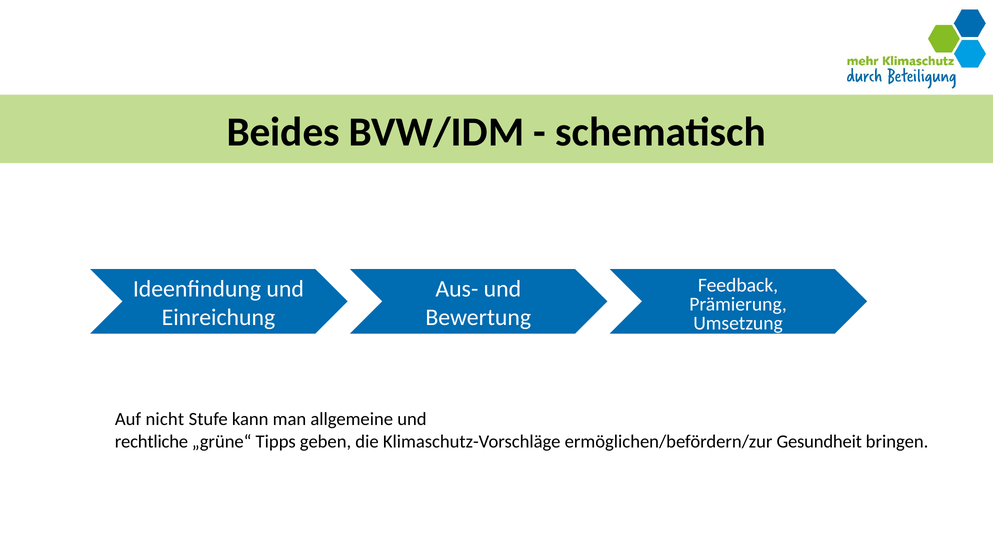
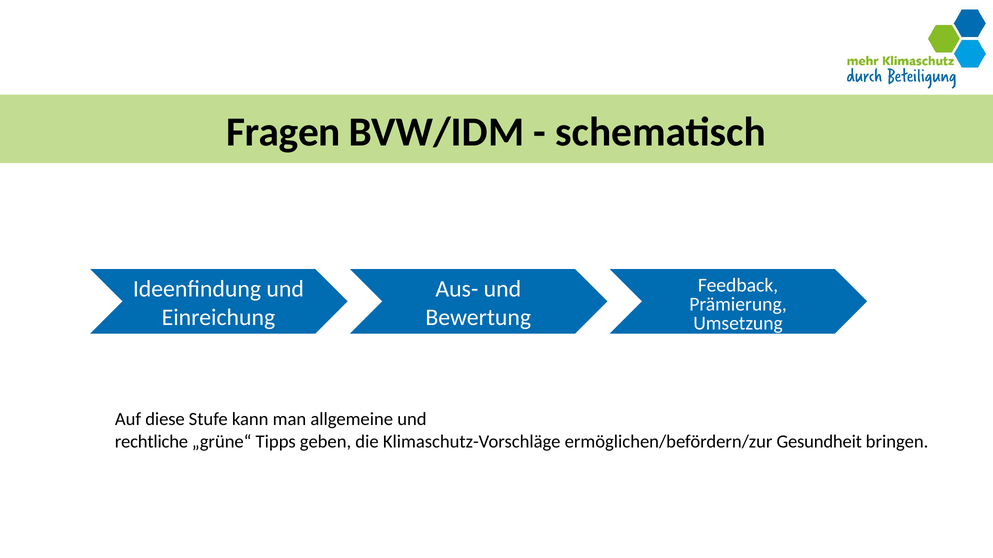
Beides: Beides -> Fragen
nicht: nicht -> diese
